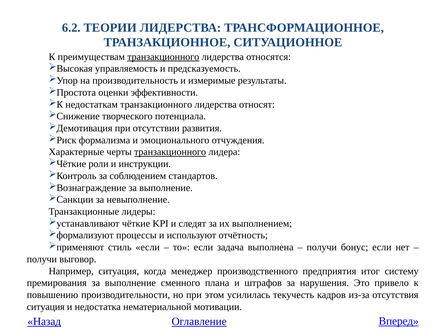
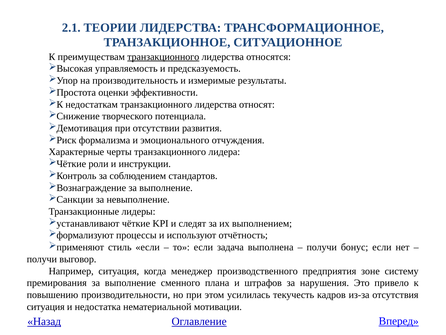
6.2: 6.2 -> 2.1
транзакционного at (170, 152) underline: present -> none
итог: итог -> зоне
